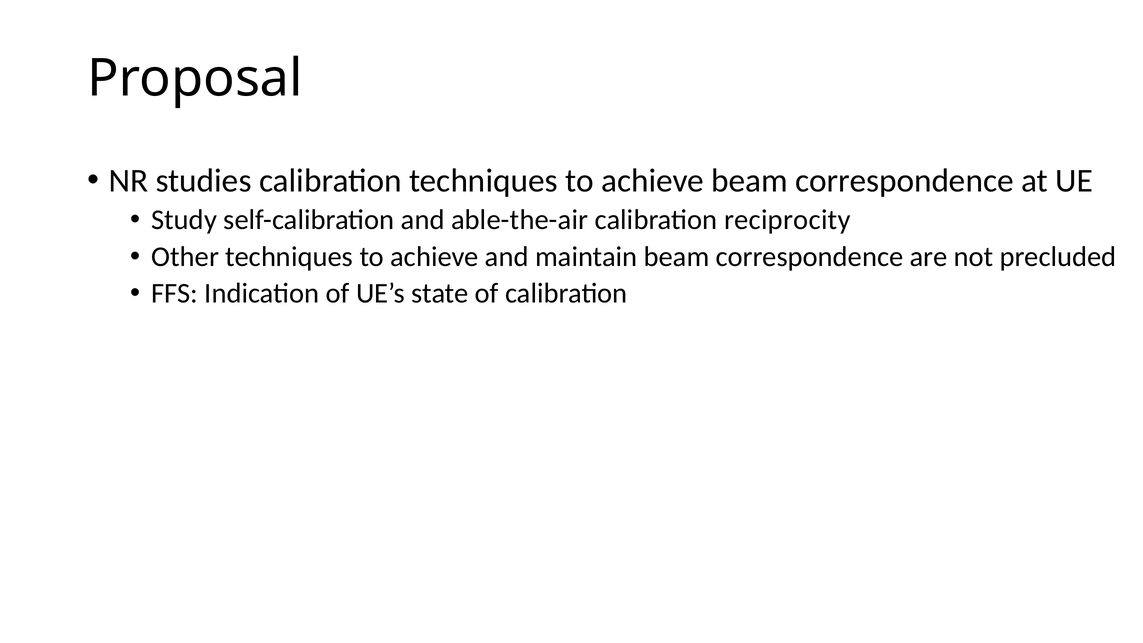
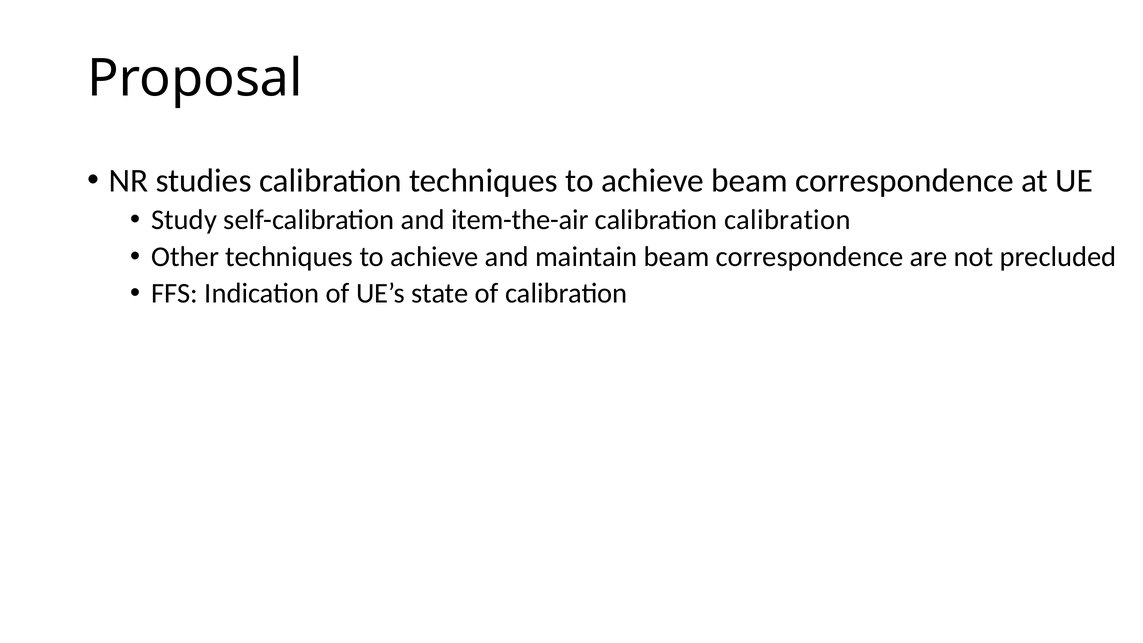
able-the-air: able-the-air -> item-the-air
calibration reciprocity: reciprocity -> calibration
